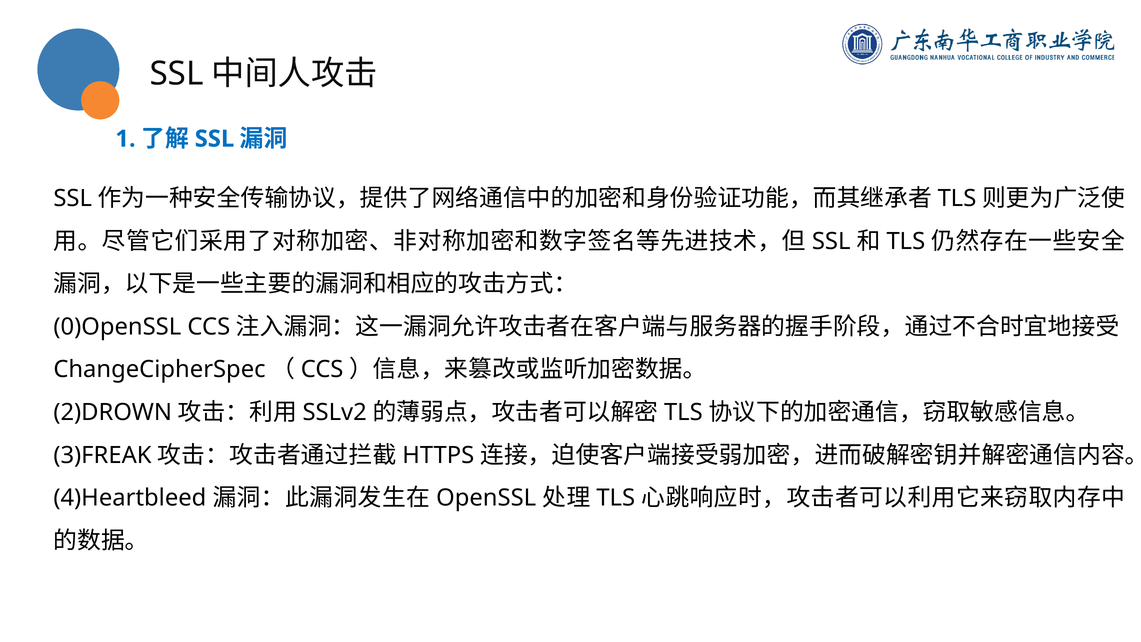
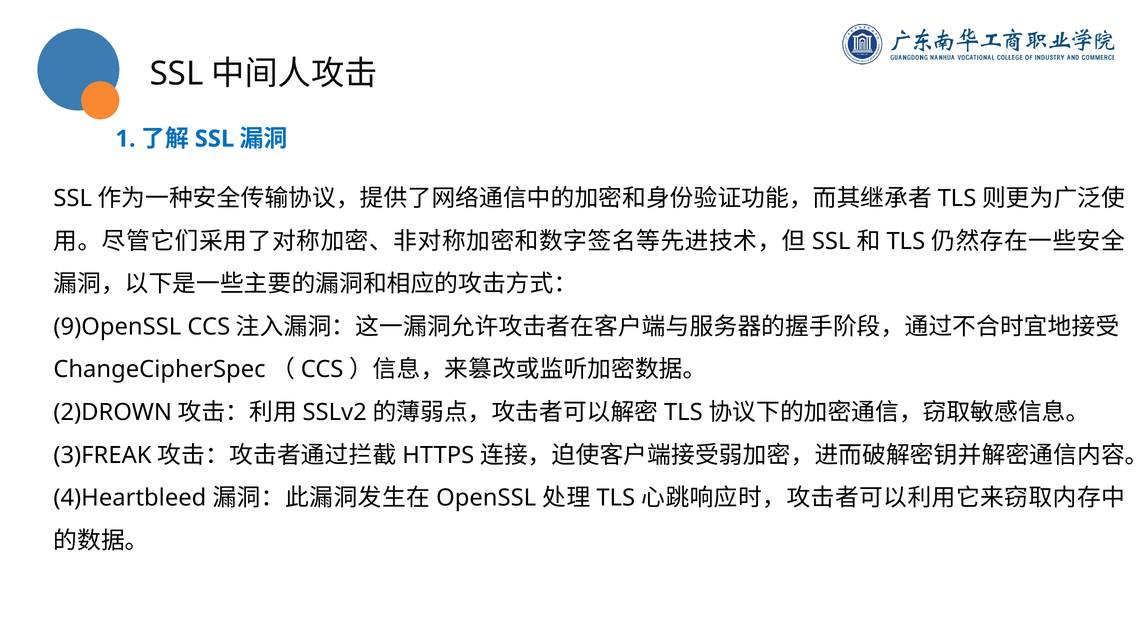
0)OpenSSL: 0)OpenSSL -> 9)OpenSSL
